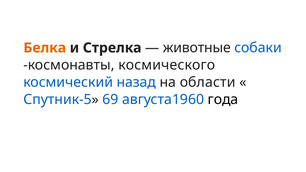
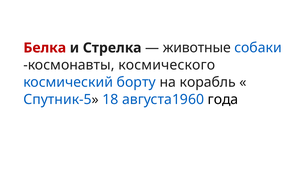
Белка colour: orange -> red
назад: назад -> борту
области: области -> корабль
69: 69 -> 18
